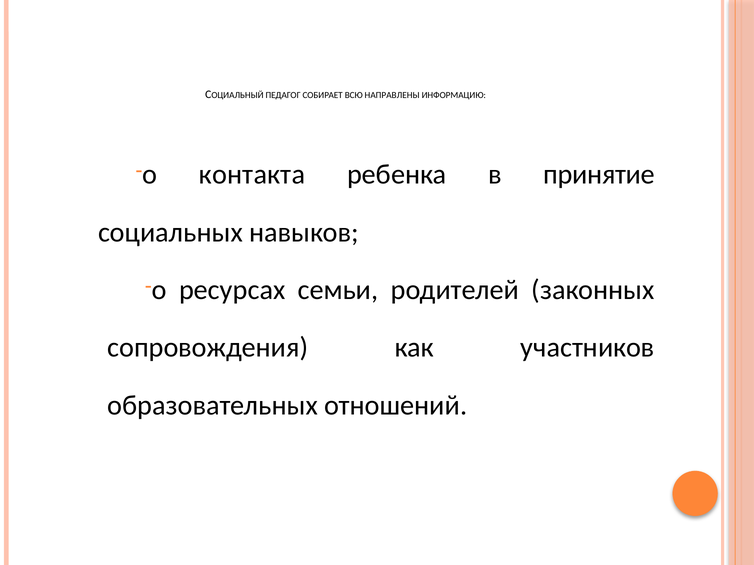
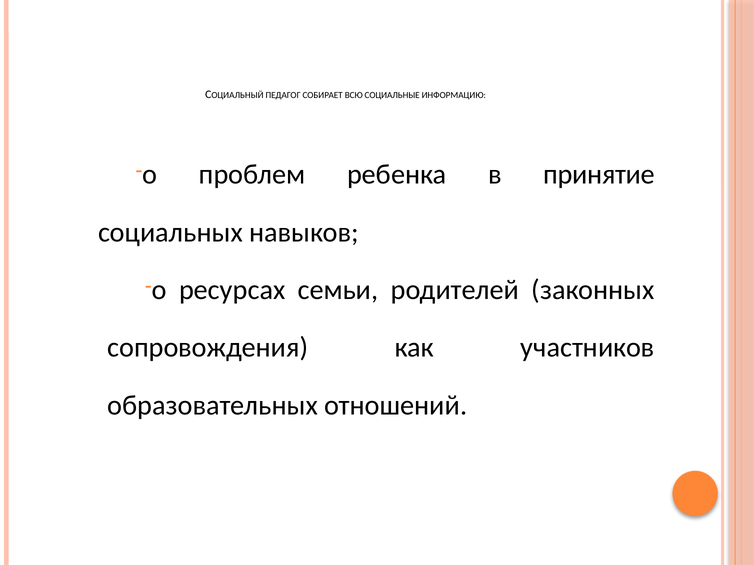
НАПРАВЛЕНЫ: НАПРАВЛЕНЫ -> СОЦИАЛЬНЫЕ
контакта: контакта -> проблем
